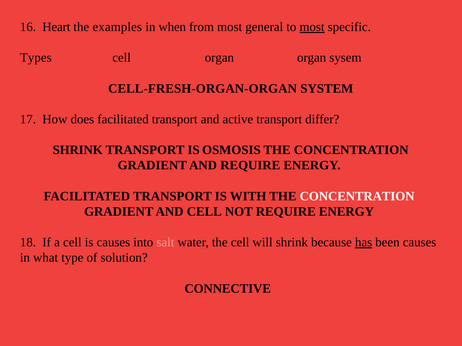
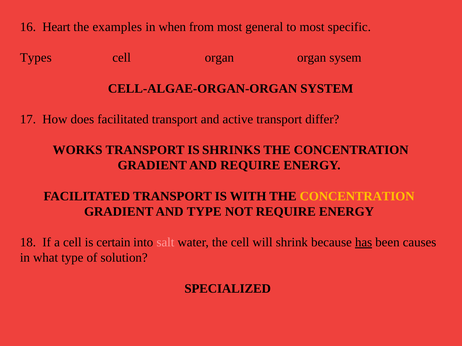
most at (312, 27) underline: present -> none
CELL-FRESH-ORGAN-ORGAN: CELL-FRESH-ORGAN-ORGAN -> CELL-ALGAE-ORGAN-ORGAN
SHRINK at (78, 150): SHRINK -> WORKS
OSMOSIS: OSMOSIS -> SHRINKS
CONCENTRATION at (357, 196) colour: white -> yellow
AND CELL: CELL -> TYPE
is causes: causes -> certain
CONNECTIVE: CONNECTIVE -> SPECIALIZED
